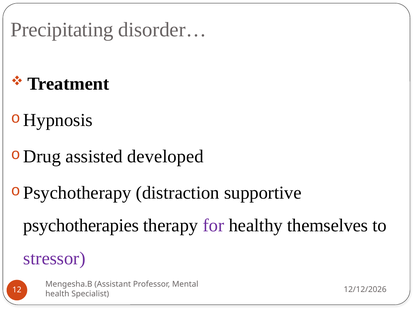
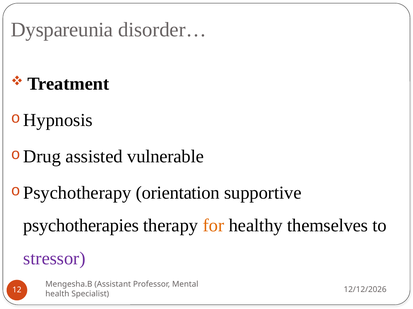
Precipitating: Precipitating -> Dyspareunia
developed: developed -> vulnerable
distraction: distraction -> orientation
for colour: purple -> orange
